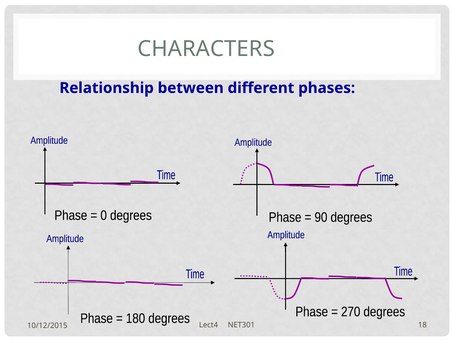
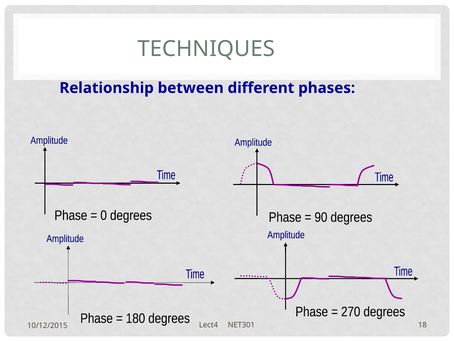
CHARACTERS: CHARACTERS -> TECHNIQUES
